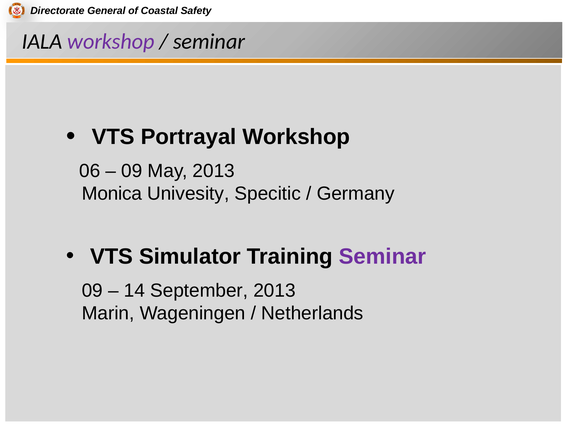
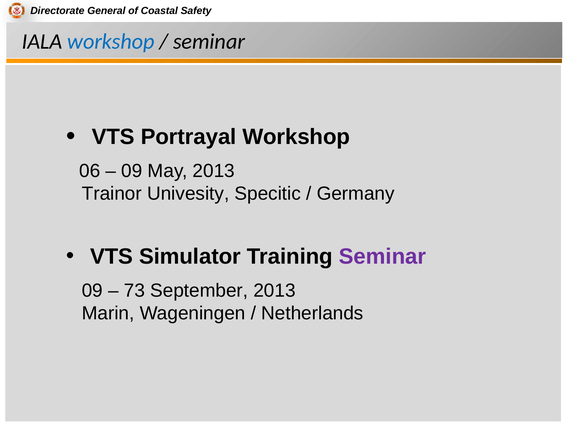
workshop at (111, 42) colour: purple -> blue
Monica: Monica -> Trainor
14: 14 -> 73
